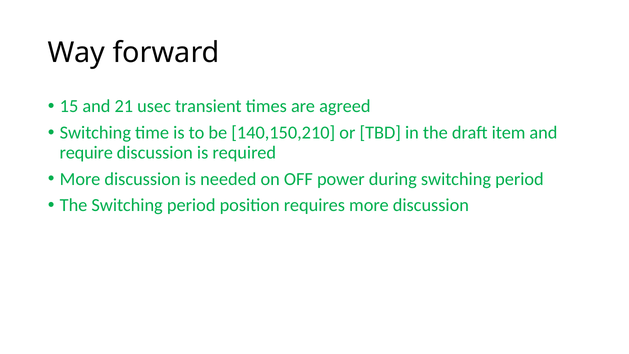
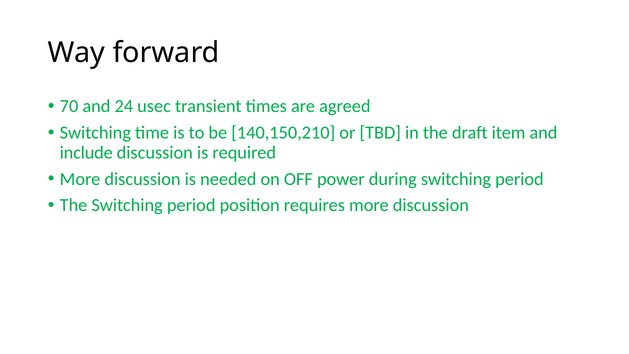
15: 15 -> 70
21: 21 -> 24
require: require -> include
